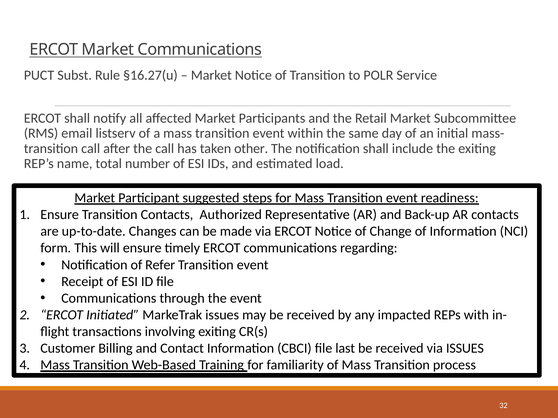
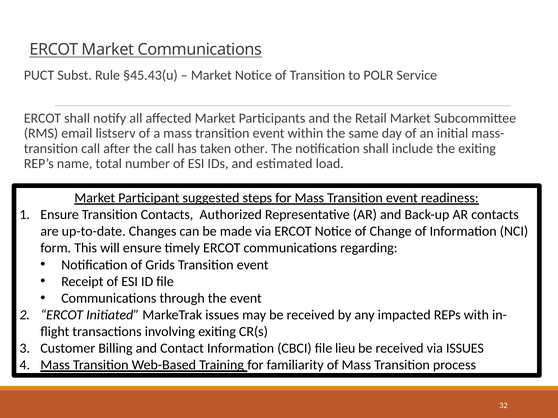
§16.27(u: §16.27(u -> §45.43(u
Refer: Refer -> Grids
last: last -> lieu
